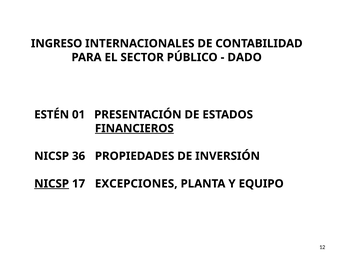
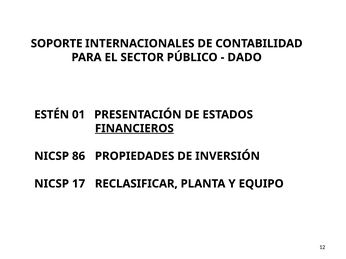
INGRESO: INGRESO -> SOPORTE
36: 36 -> 86
NICSP at (52, 184) underline: present -> none
EXCEPCIONES: EXCEPCIONES -> RECLASIFICAR
